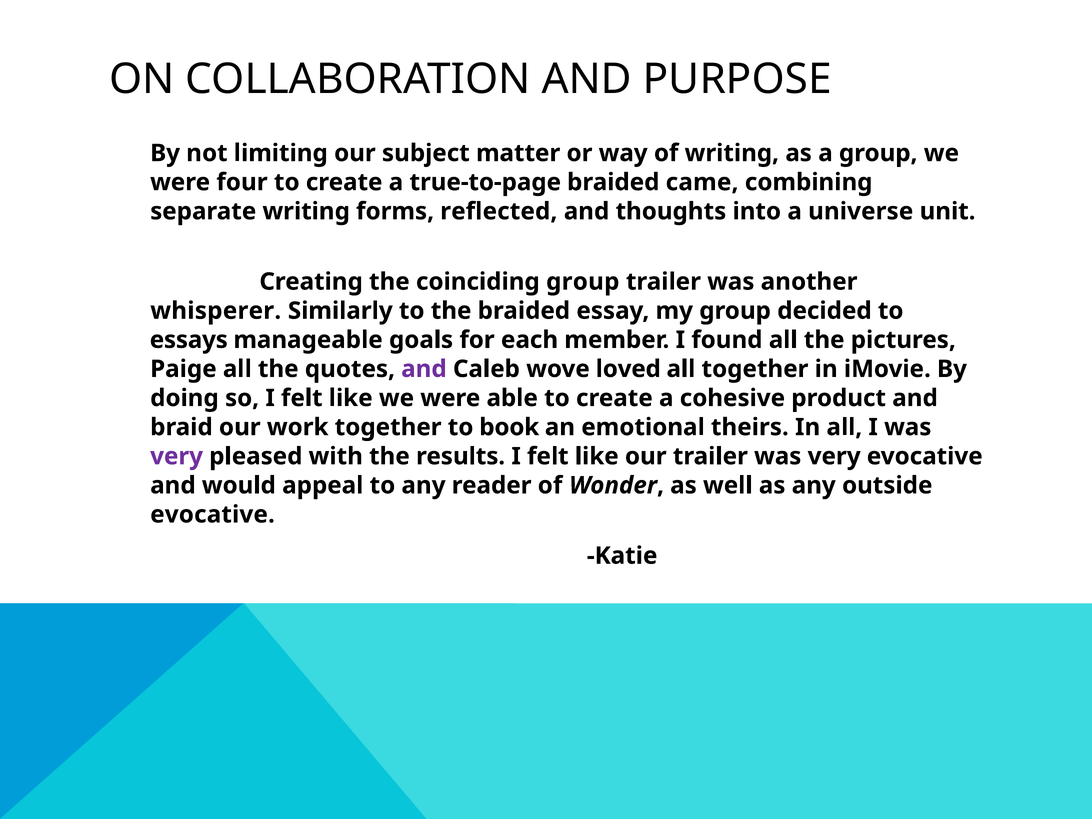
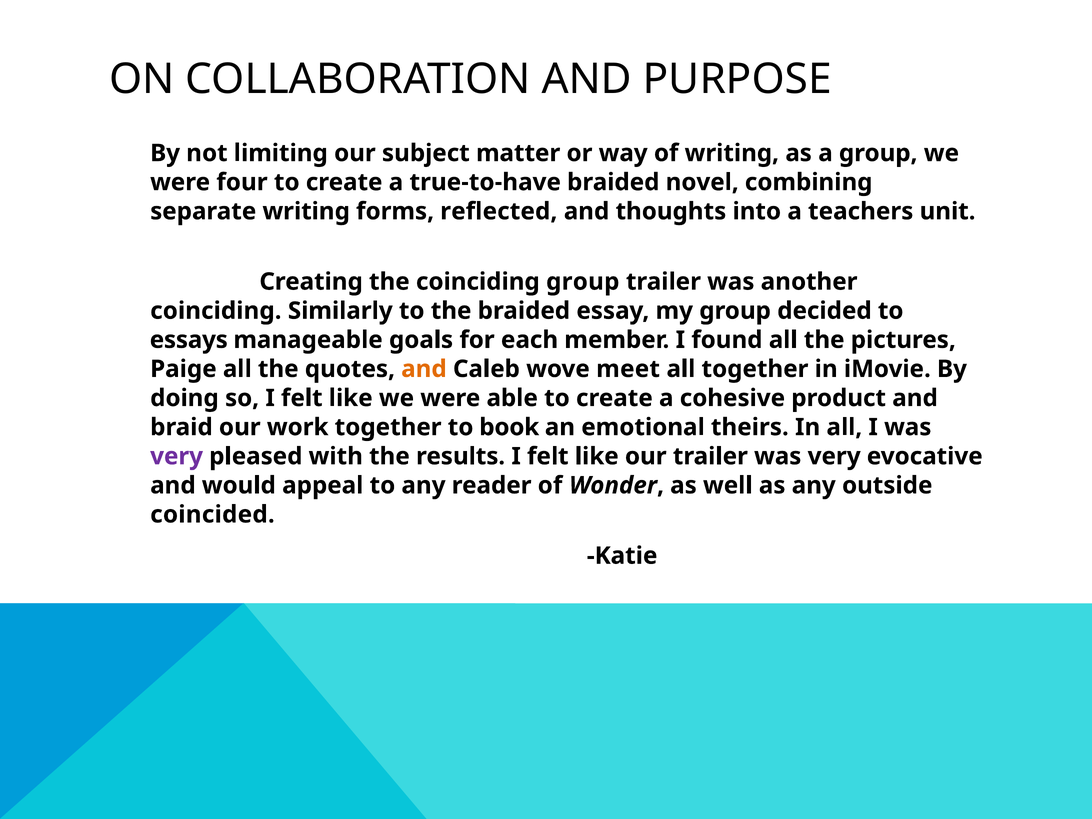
true-to-page: true-to-page -> true-to-have
came: came -> novel
universe: universe -> teachers
whisperer at (216, 311): whisperer -> coinciding
and at (424, 369) colour: purple -> orange
loved: loved -> meet
evocative at (213, 515): evocative -> coincided
